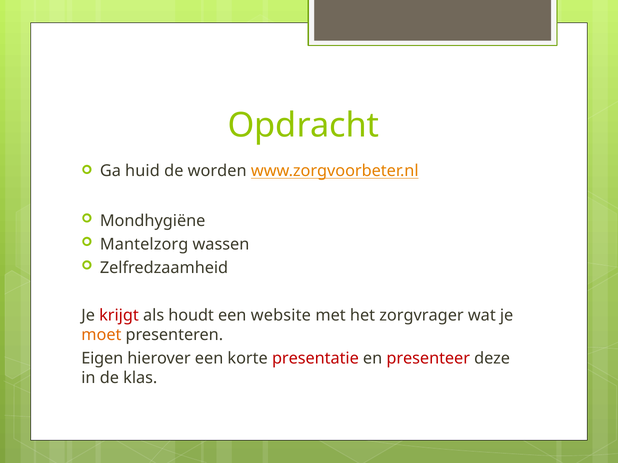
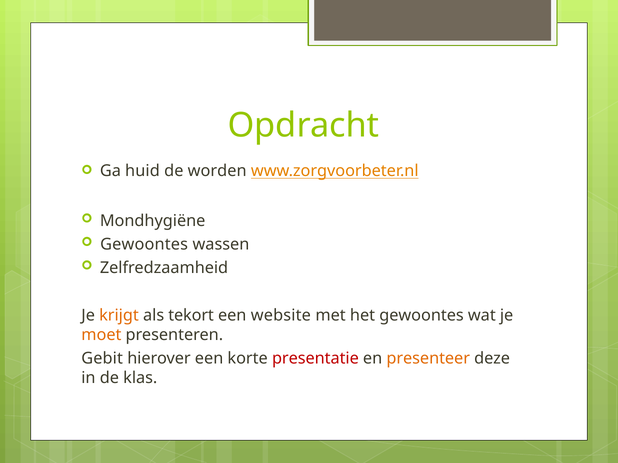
Mantelzorg at (144, 245): Mantelzorg -> Gewoontes
krijgt colour: red -> orange
houdt: houdt -> tekort
het zorgvrager: zorgvrager -> gewoontes
Eigen: Eigen -> Gebit
presenteer colour: red -> orange
